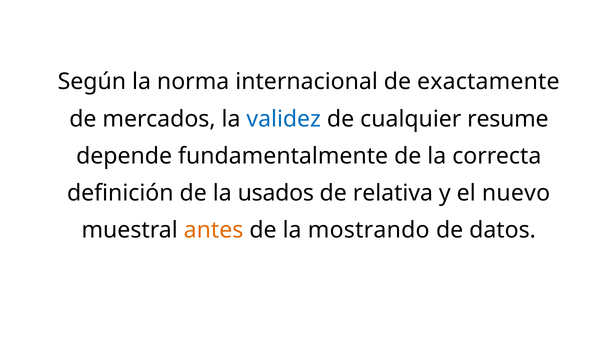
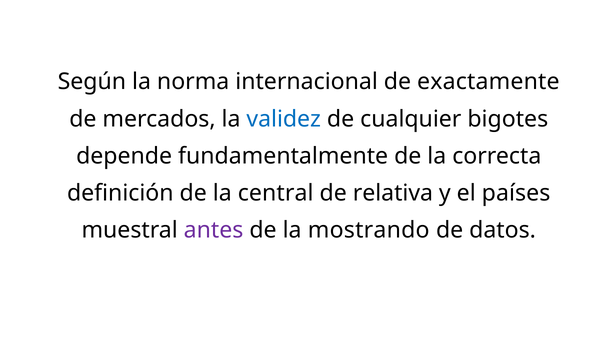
resume: resume -> bigotes
usados: usados -> central
nuevo: nuevo -> países
antes colour: orange -> purple
